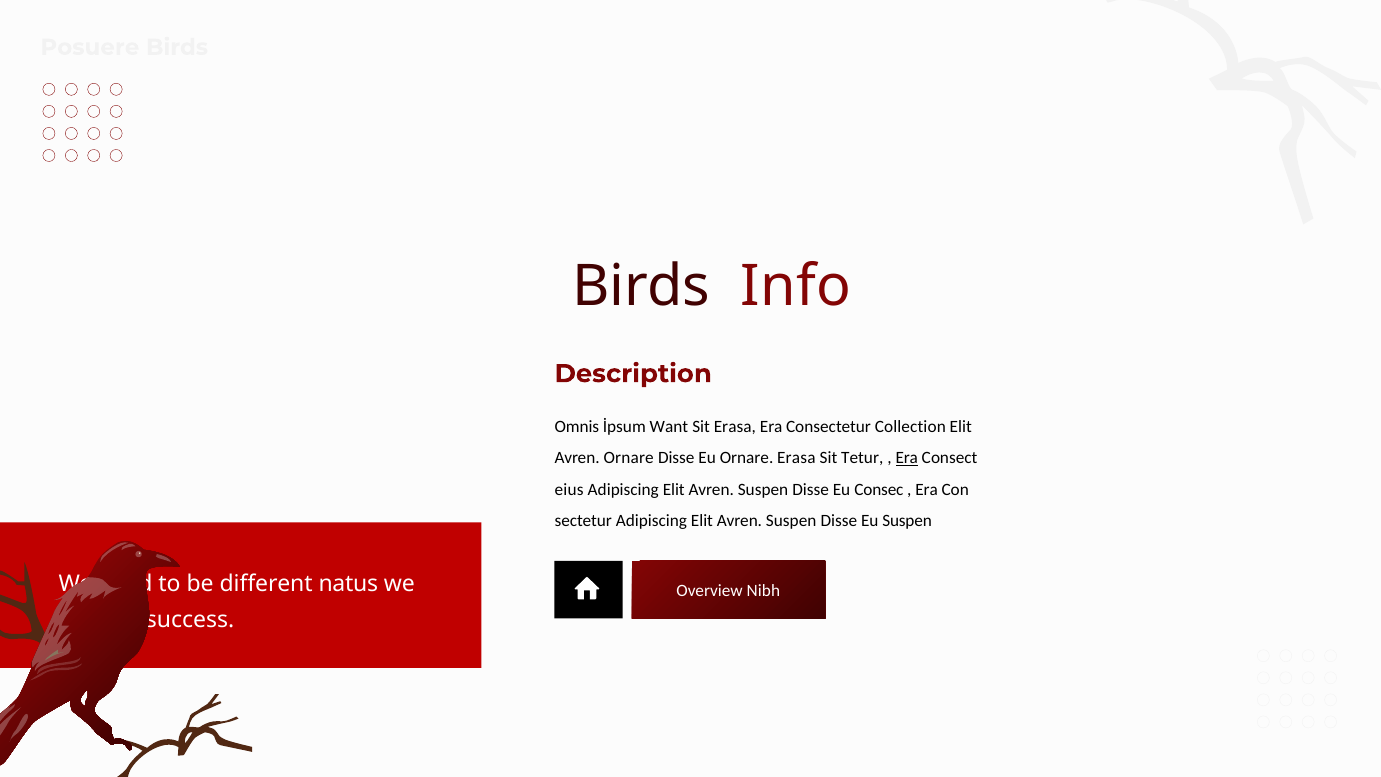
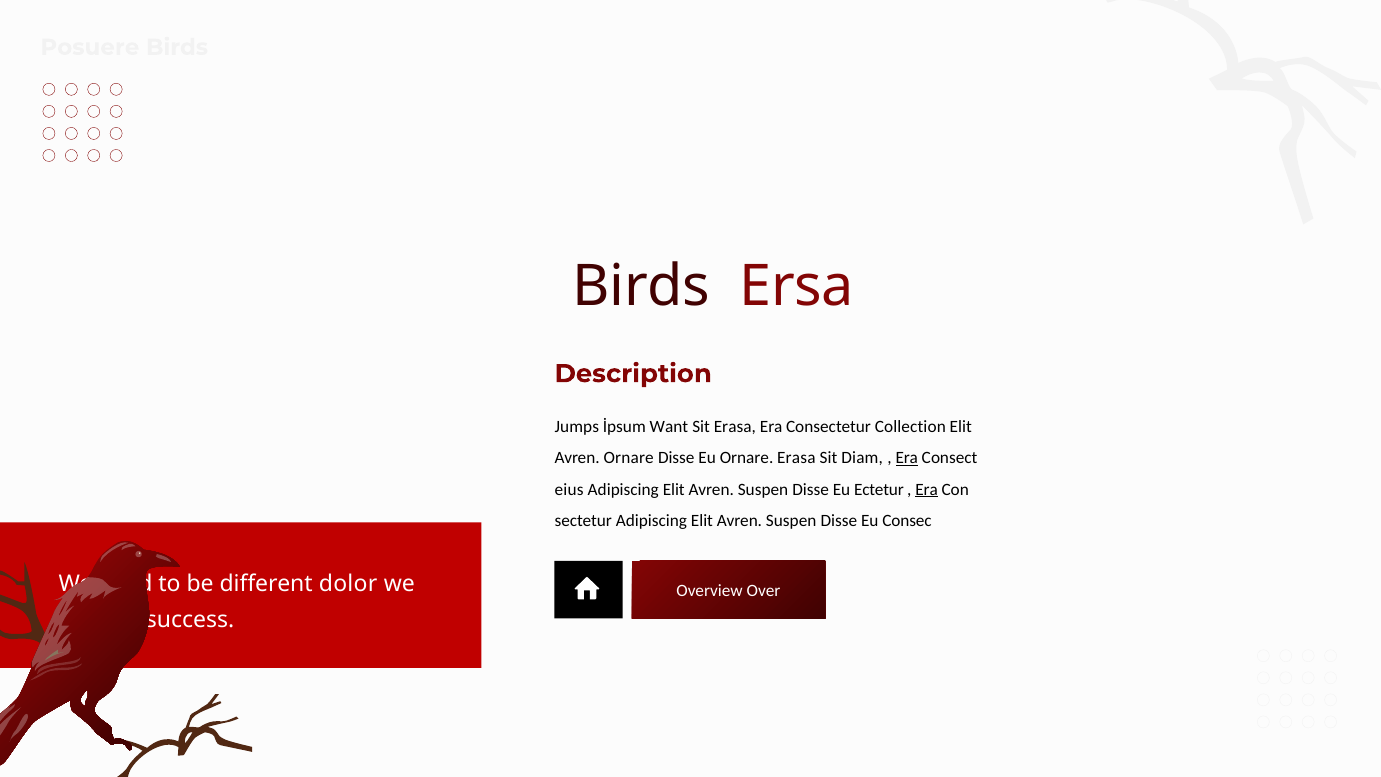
Info: Info -> Ersa
Omnis: Omnis -> Jumps
Tetur: Tetur -> Diam
Consec: Consec -> Ectetur
Era at (927, 489) underline: none -> present
Eu Suspen: Suspen -> Consec
natus: natus -> dolor
Nibh: Nibh -> Over
